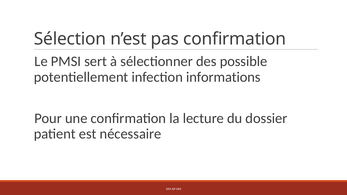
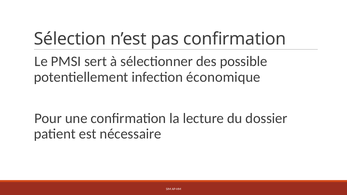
informations: informations -> économique
